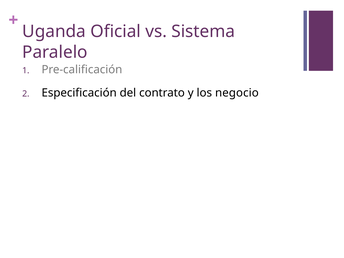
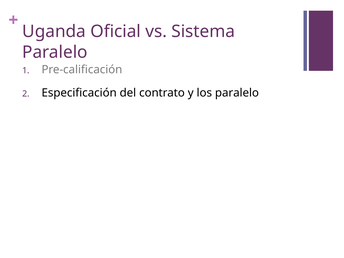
los negocio: negocio -> paralelo
